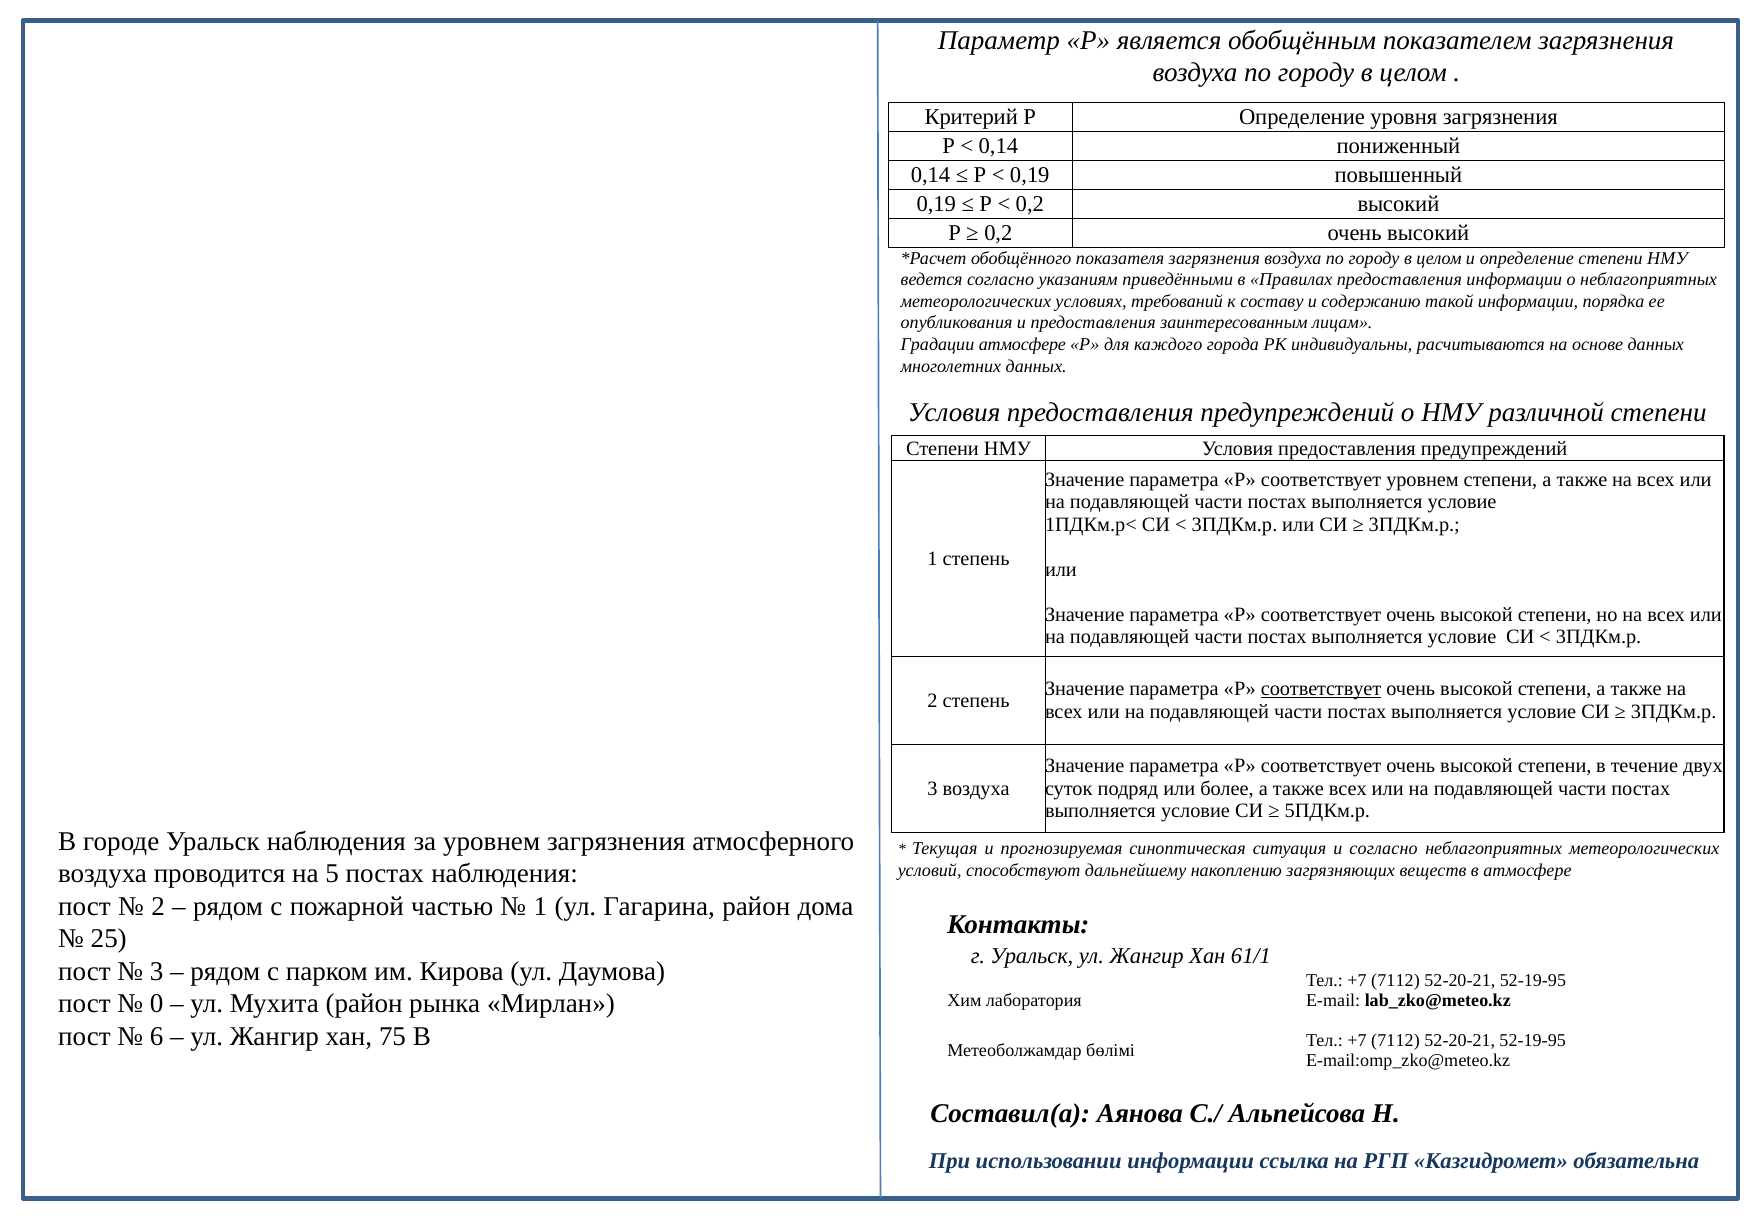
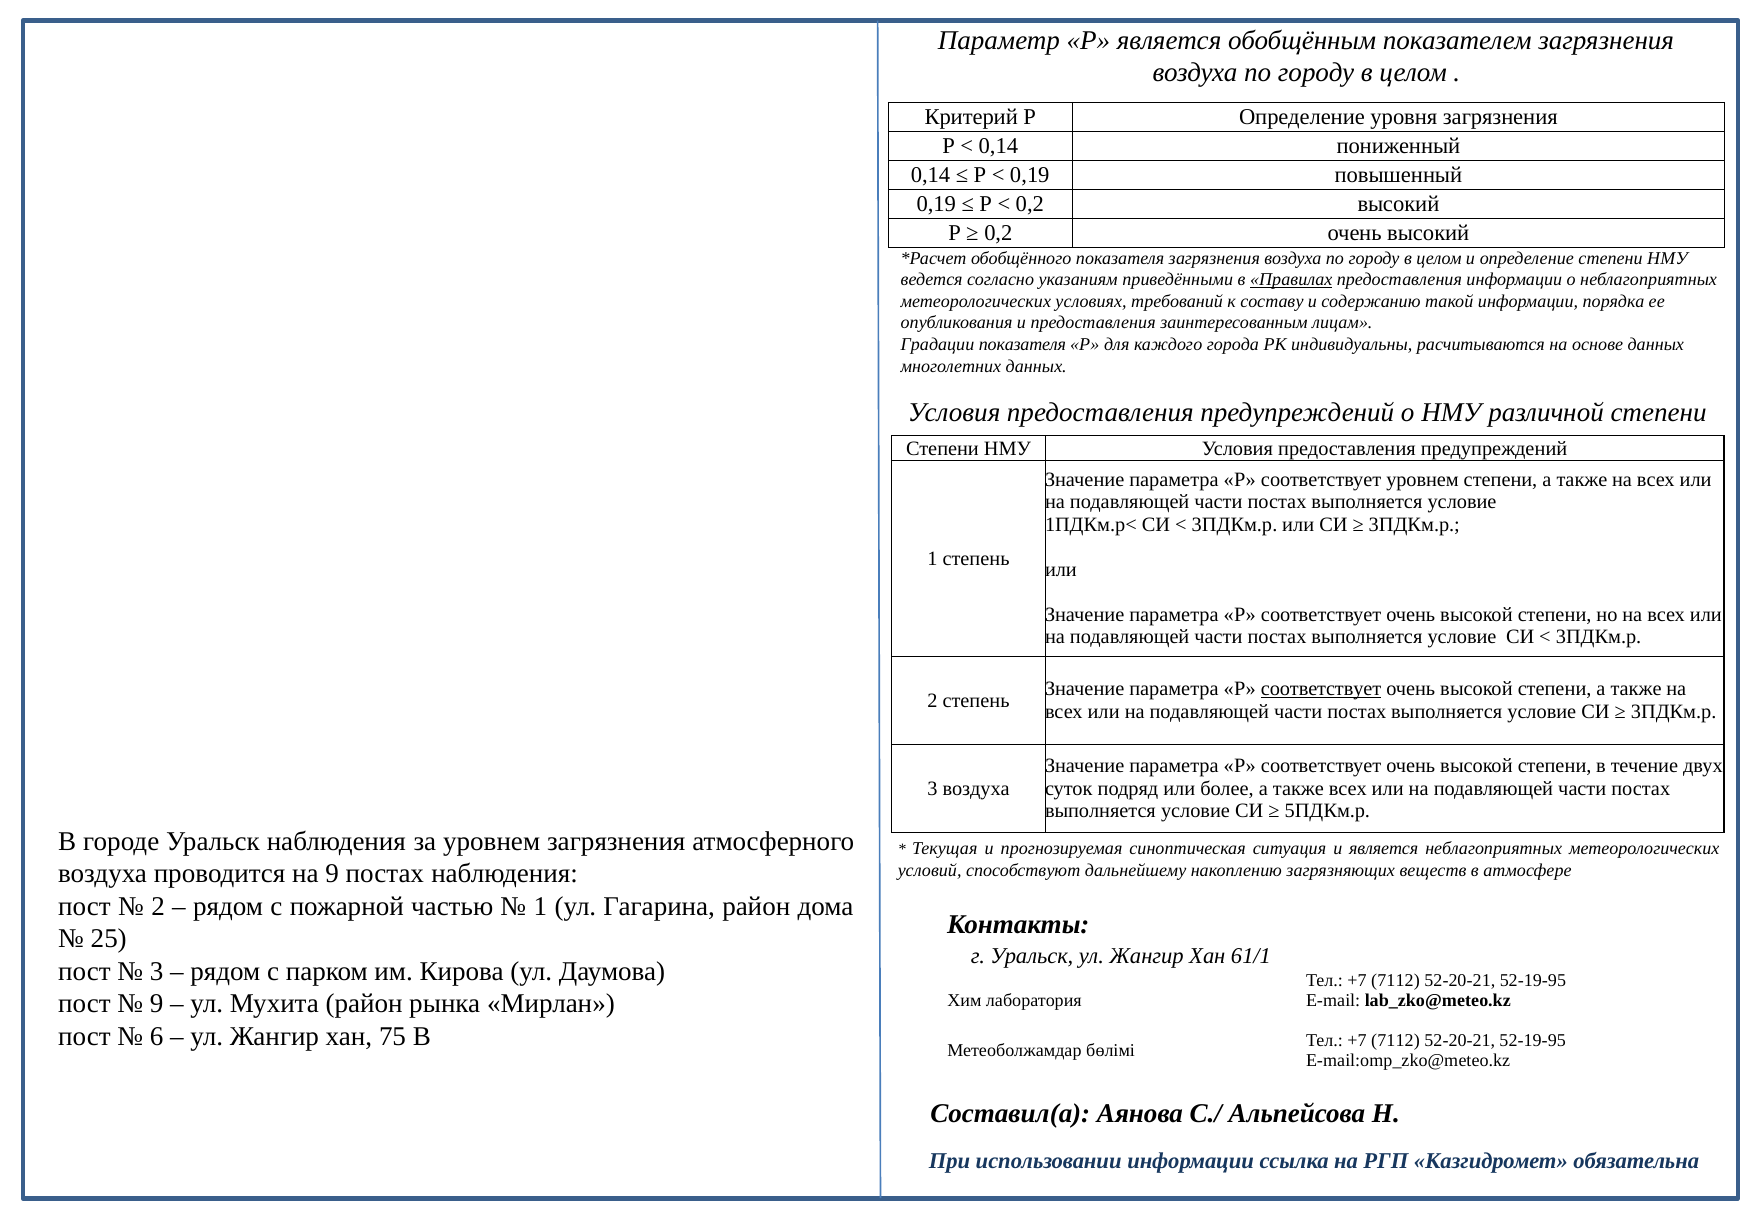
Правилах underline: none -> present
Градации атмосфере: атмосфере -> показателя
и согласно: согласно -> является
на 5: 5 -> 9
0 at (157, 1004): 0 -> 9
